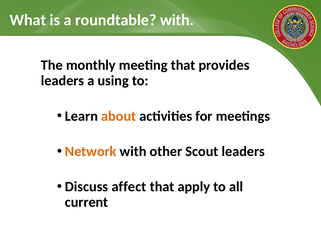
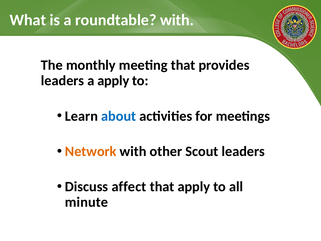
a using: using -> apply
about colour: orange -> blue
current: current -> minute
